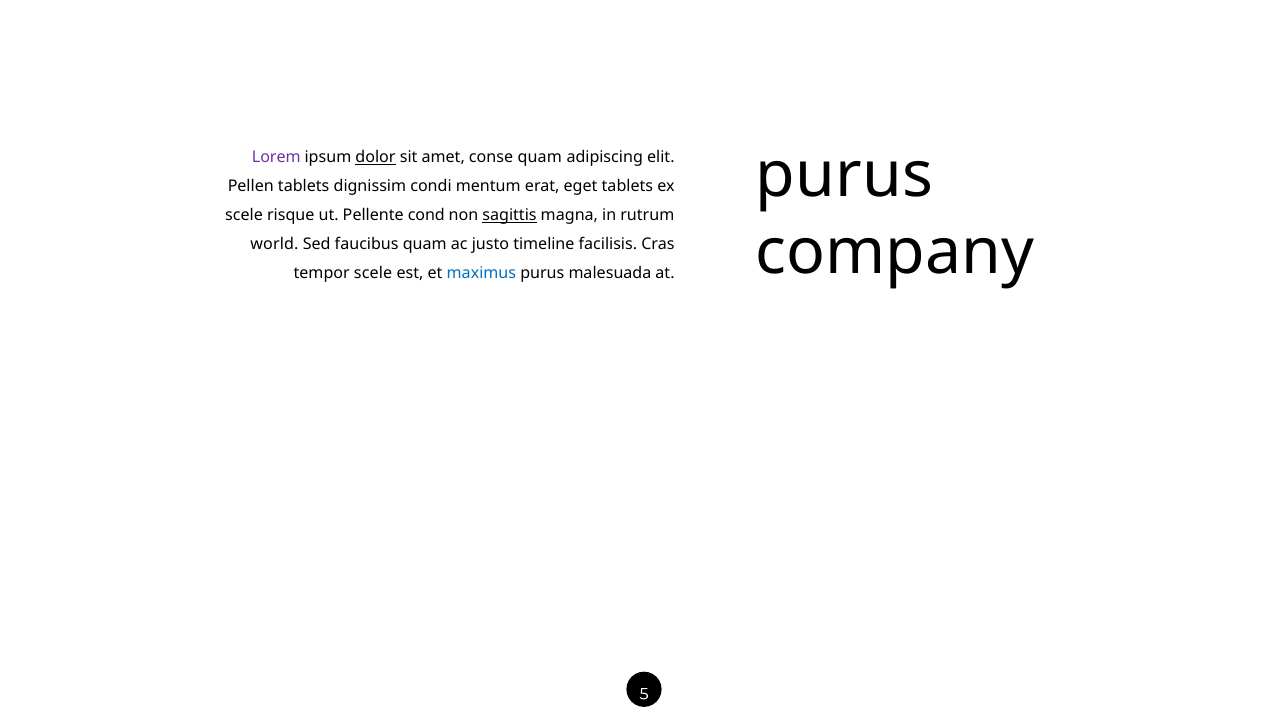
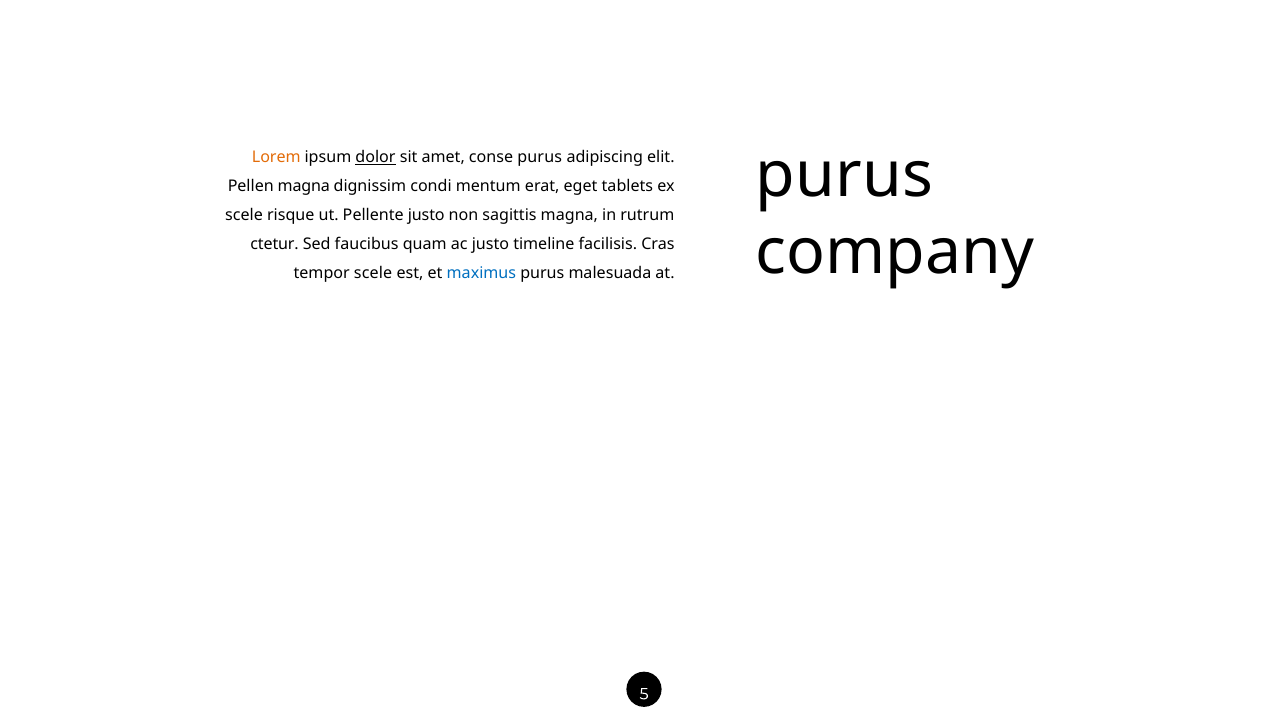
Lorem colour: purple -> orange
conse quam: quam -> purus
Pellen tablets: tablets -> magna
Pellente cond: cond -> justo
sagittis underline: present -> none
world: world -> ctetur
